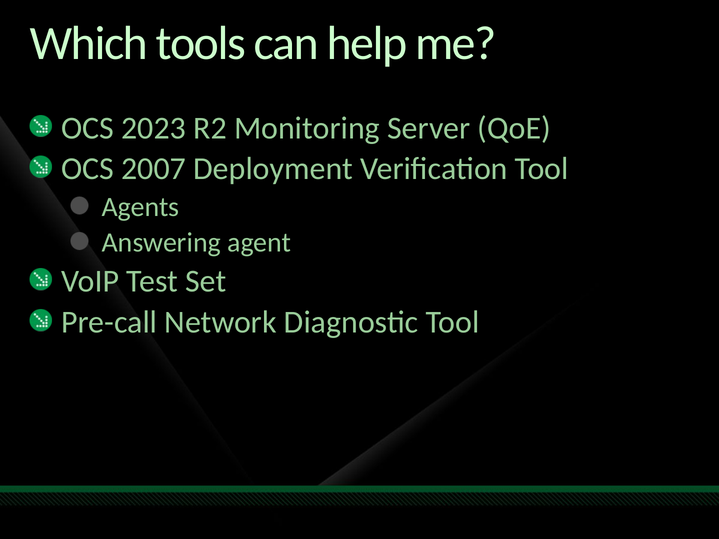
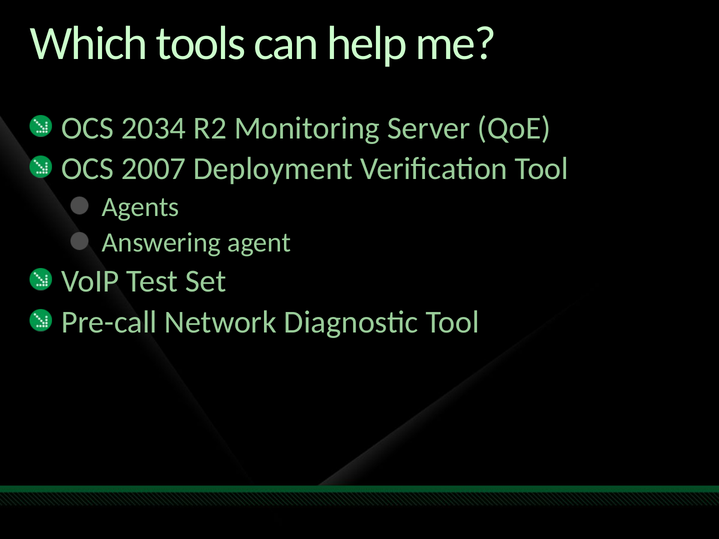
2023: 2023 -> 2034
